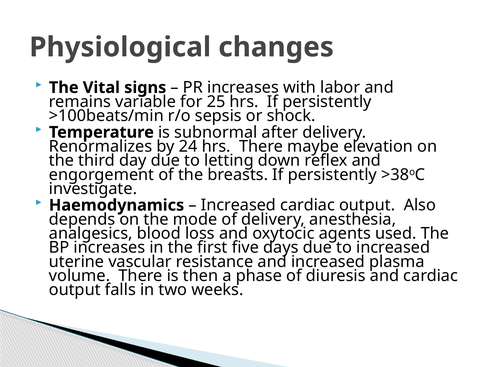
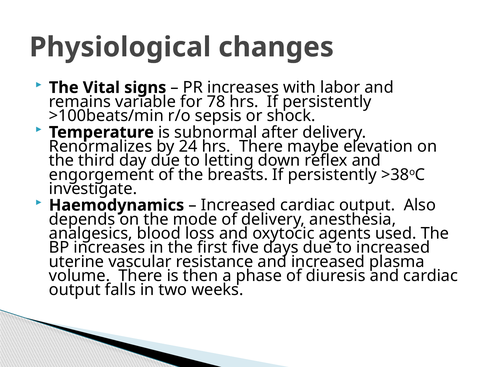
25: 25 -> 78
